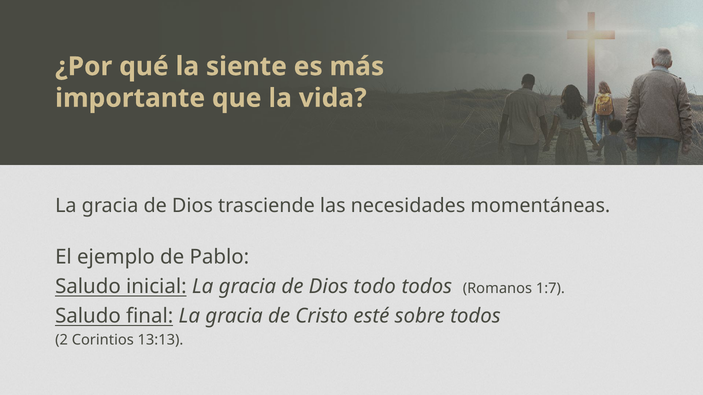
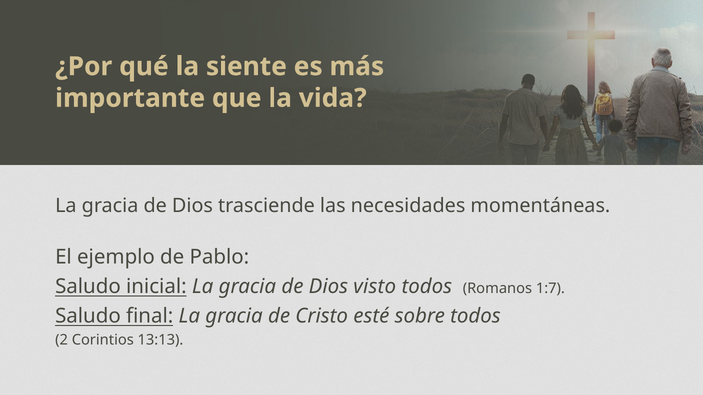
todo: todo -> visto
